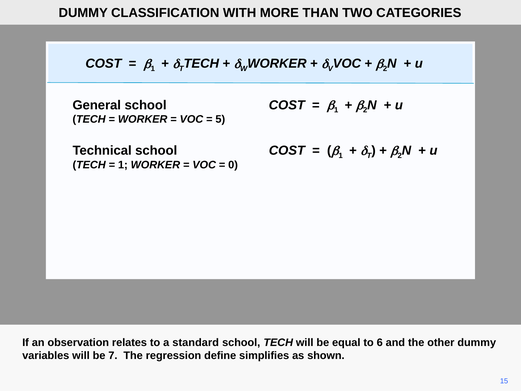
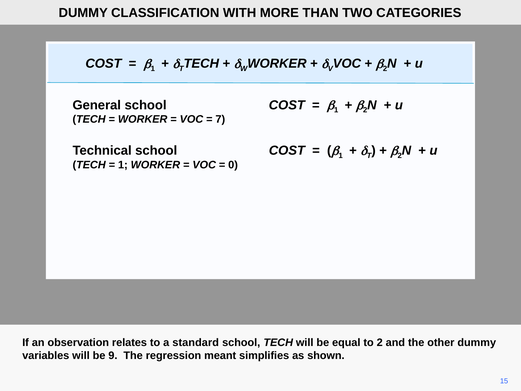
5: 5 -> 7
to 6: 6 -> 2
7: 7 -> 9
define: define -> meant
